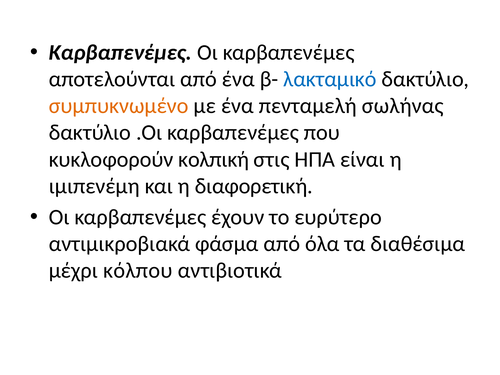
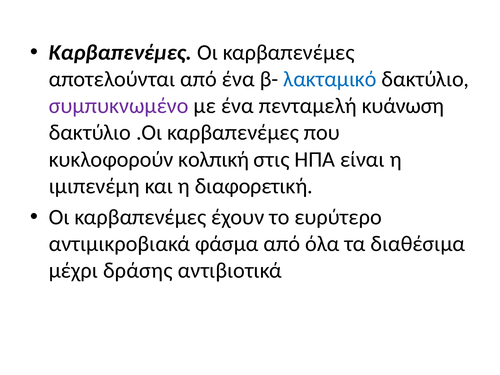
συμπυκνωμένο colour: orange -> purple
σωλήνας: σωλήνας -> κυάνωση
κόλπου: κόλπου -> δράσης
